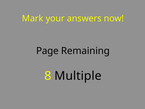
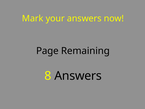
8 Multiple: Multiple -> Answers
